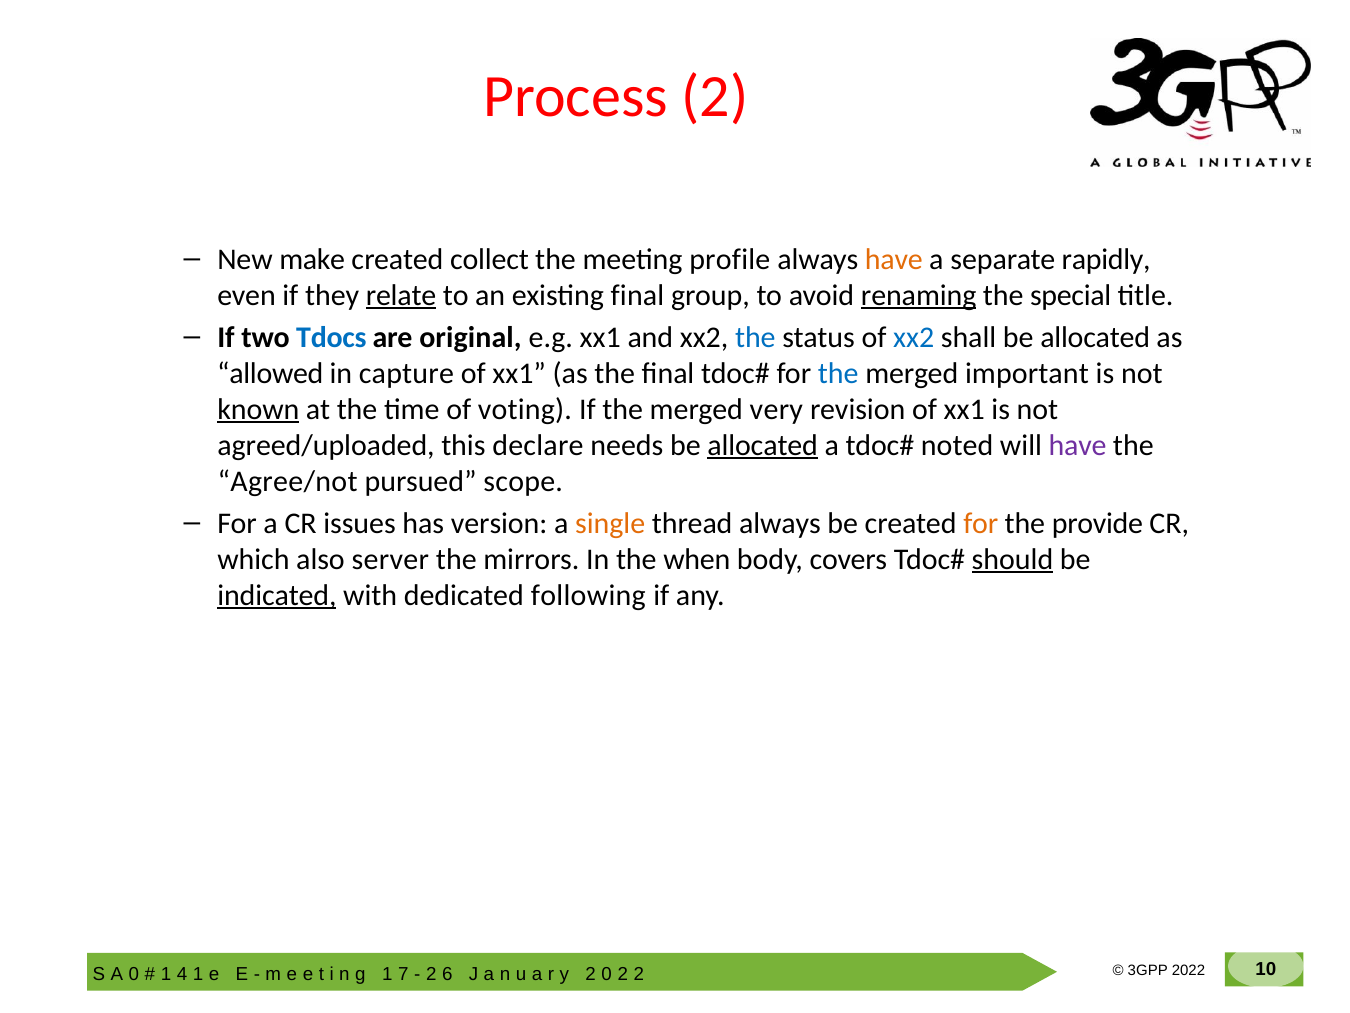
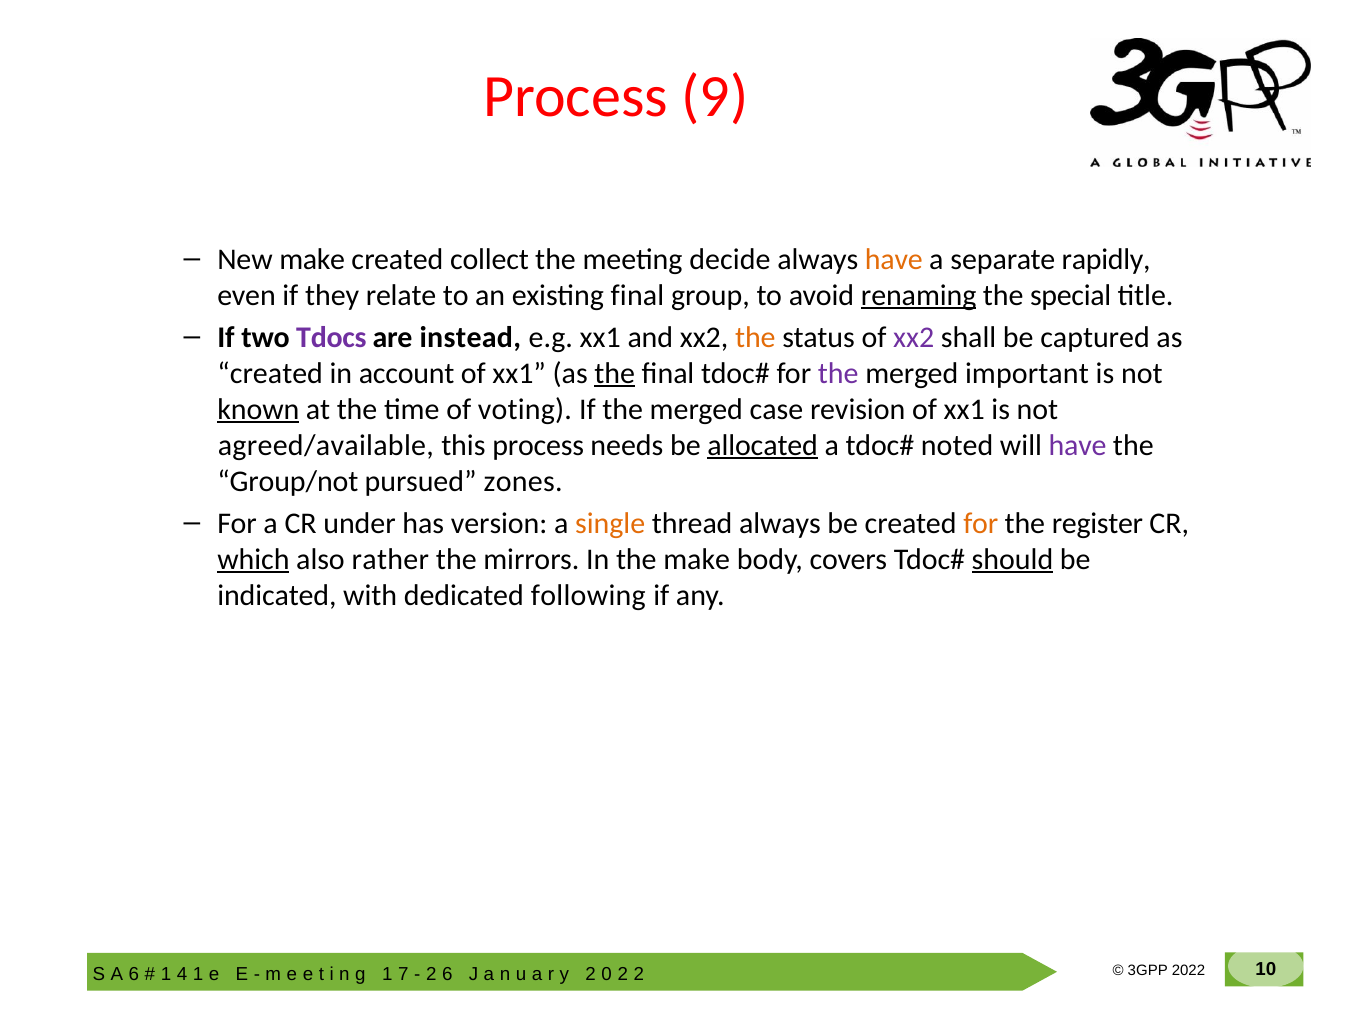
Process 2: 2 -> 9
profile: profile -> decide
relate underline: present -> none
Tdocs colour: blue -> purple
original: original -> instead
the at (755, 337) colour: blue -> orange
xx2 at (914, 337) colour: blue -> purple
shall be allocated: allocated -> captured
allowed at (270, 373): allowed -> created
capture: capture -> account
the at (615, 373) underline: none -> present
the at (838, 373) colour: blue -> purple
very: very -> case
agreed/uploaded: agreed/uploaded -> agreed/available
this declare: declare -> process
Agree/not: Agree/not -> Group/not
scope: scope -> zones
issues: issues -> under
provide: provide -> register
which underline: none -> present
server: server -> rather
the when: when -> make
indicated underline: present -> none
A 0: 0 -> 6
